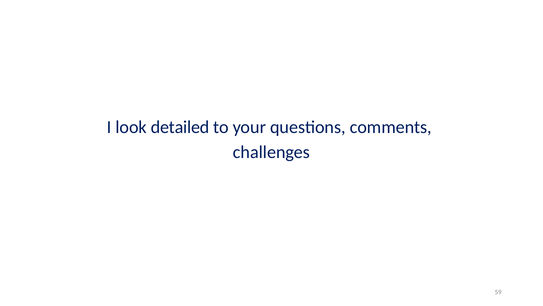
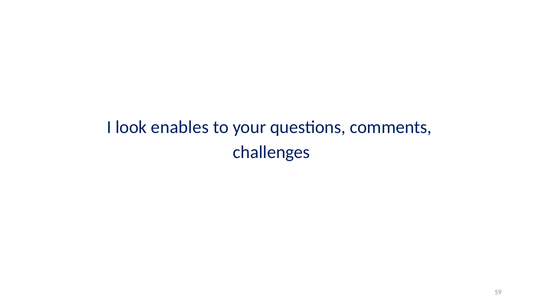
detailed: detailed -> enables
